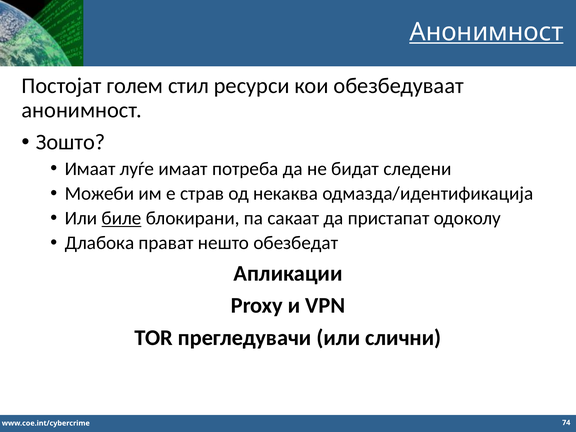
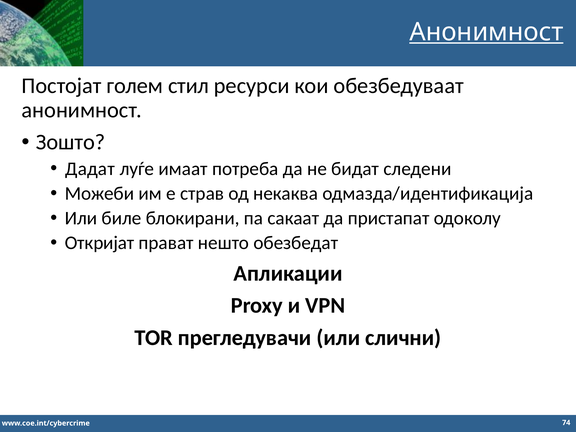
Имаат at (90, 169): Имаат -> Дадат
биле underline: present -> none
Длабока: Длабока -> Откријат
